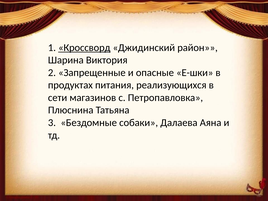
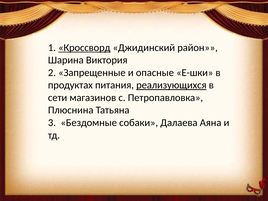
реализующихся underline: none -> present
